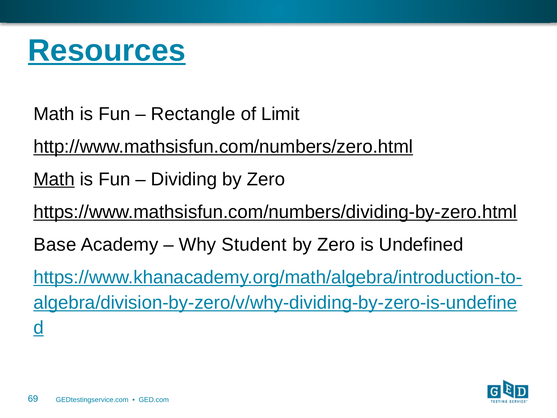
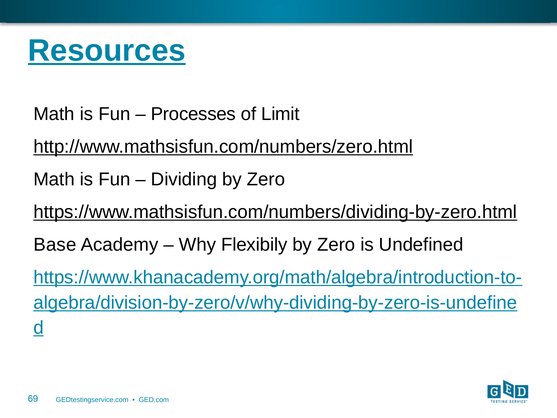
Rectangle: Rectangle -> Processes
Math at (54, 179) underline: present -> none
Student: Student -> Flexibily
